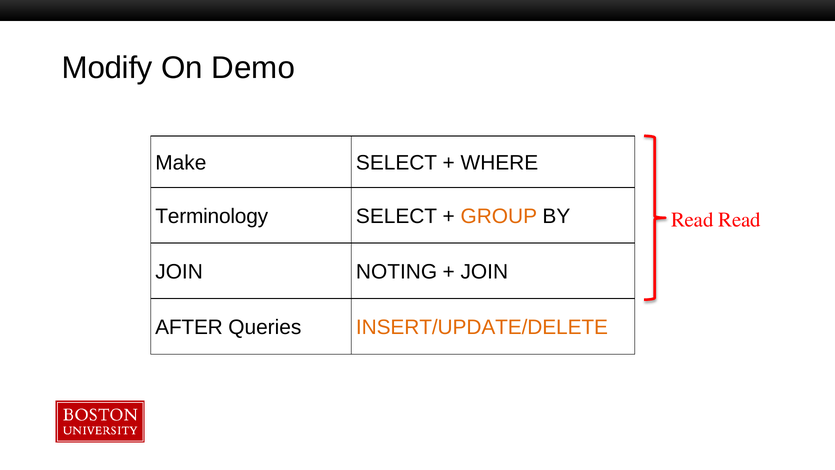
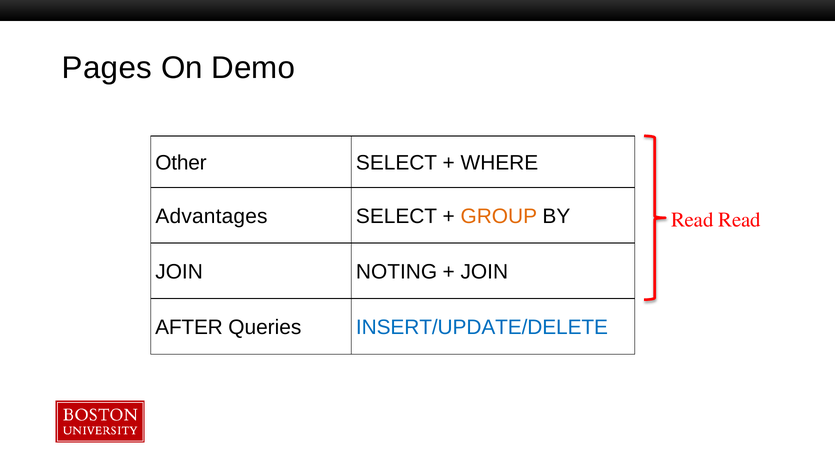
Modify: Modify -> Pages
Make: Make -> Other
Terminology: Terminology -> Advantages
INSERT/UPDATE/DELETE colour: orange -> blue
